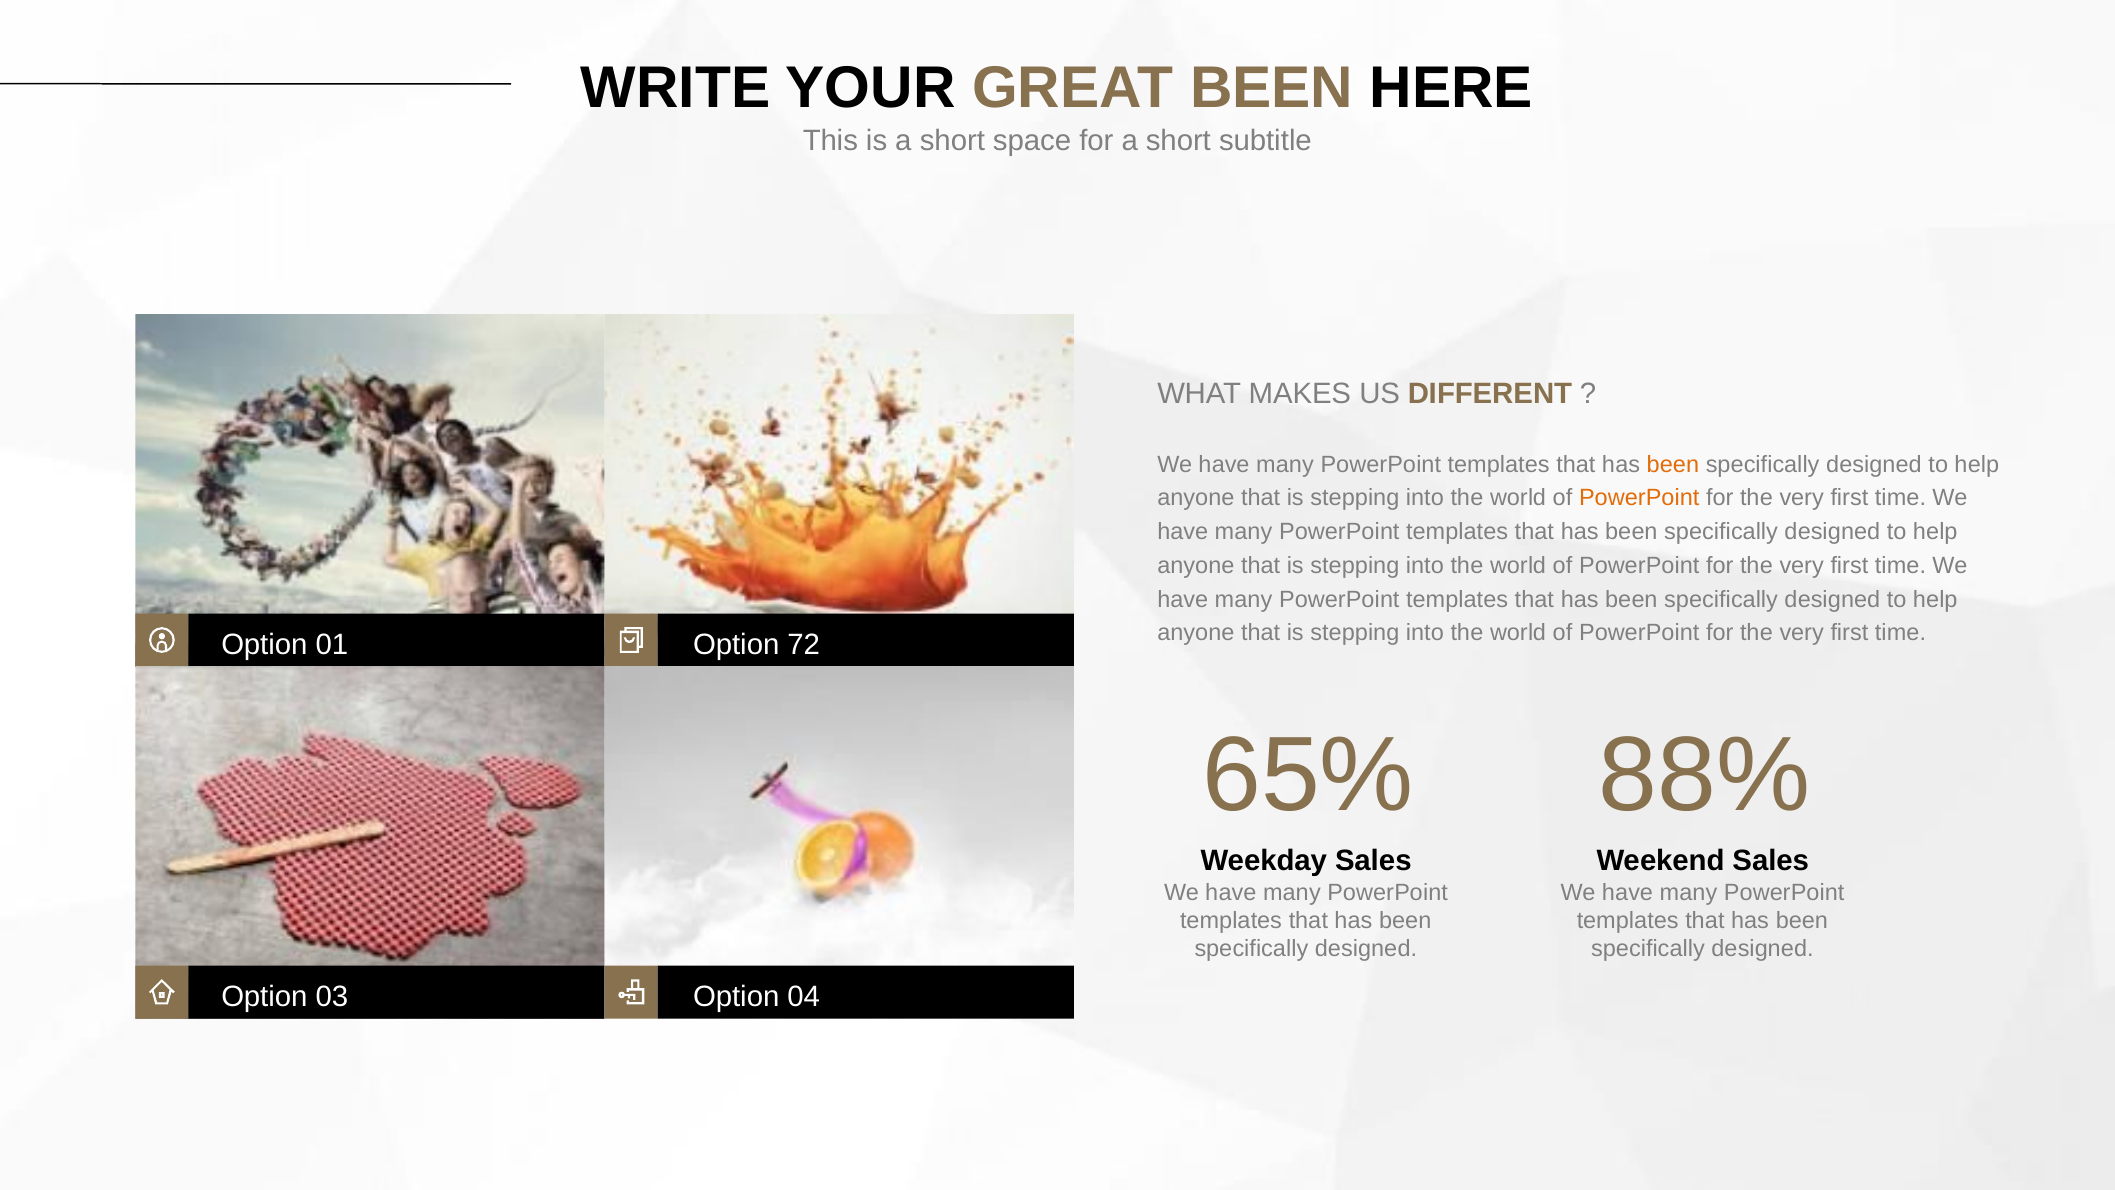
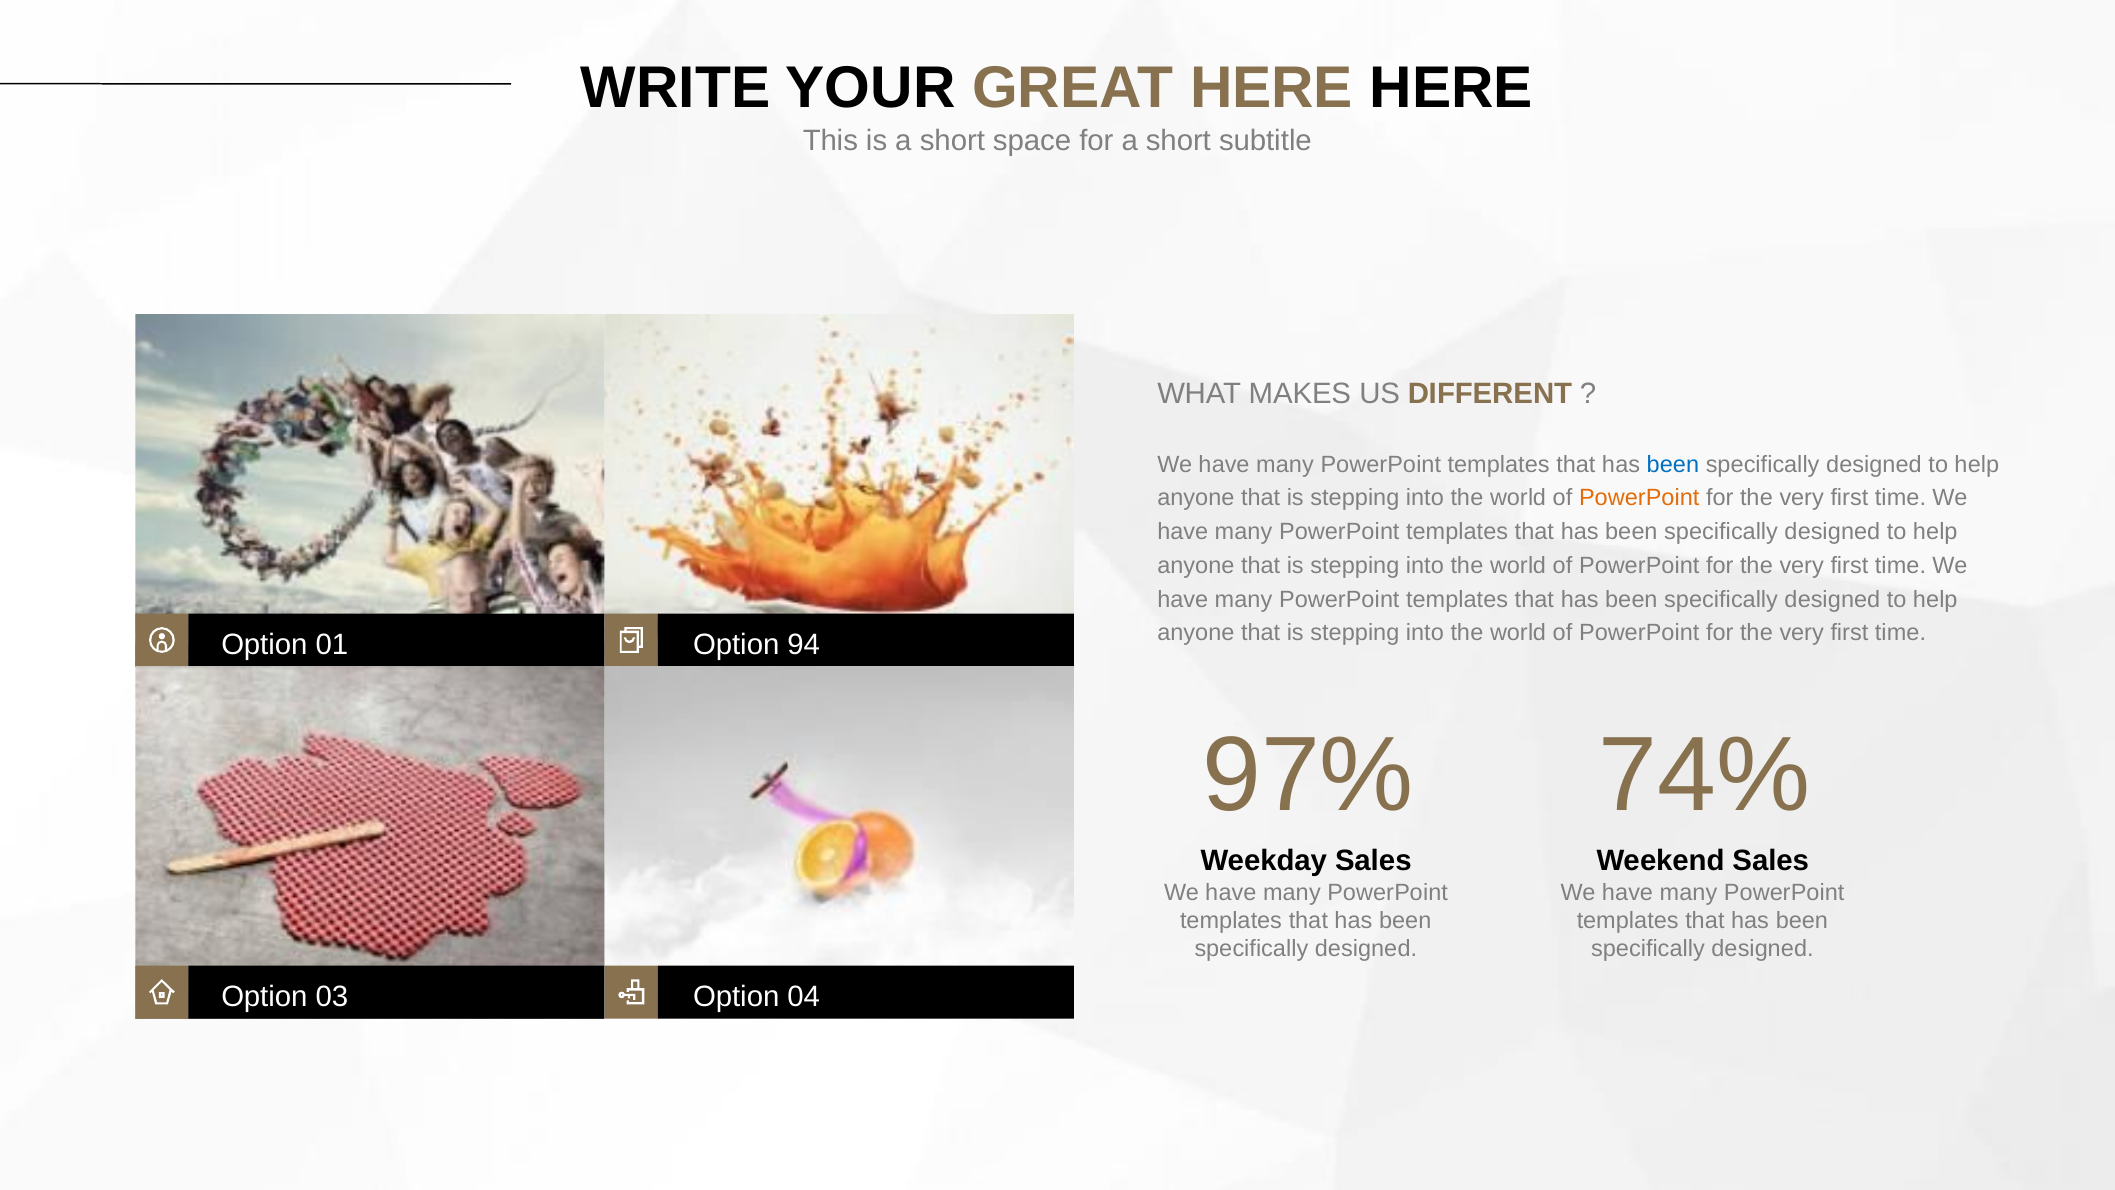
GREAT BEEN: BEEN -> HERE
been at (1673, 464) colour: orange -> blue
72: 72 -> 94
65%: 65% -> 97%
88%: 88% -> 74%
